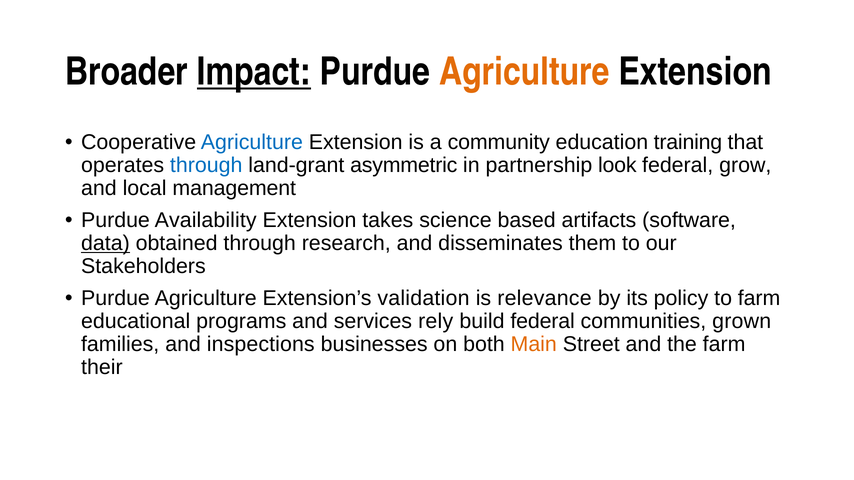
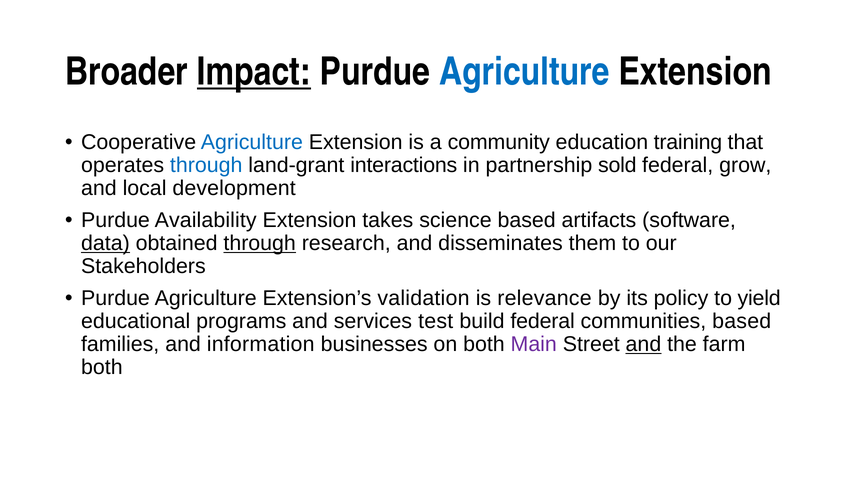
Agriculture at (524, 72) colour: orange -> blue
asymmetric: asymmetric -> interactions
look: look -> sold
management: management -> development
through at (260, 244) underline: none -> present
to farm: farm -> yield
rely: rely -> test
communities grown: grown -> based
inspections: inspections -> information
Main colour: orange -> purple
and at (643, 345) underline: none -> present
their at (102, 368): their -> both
